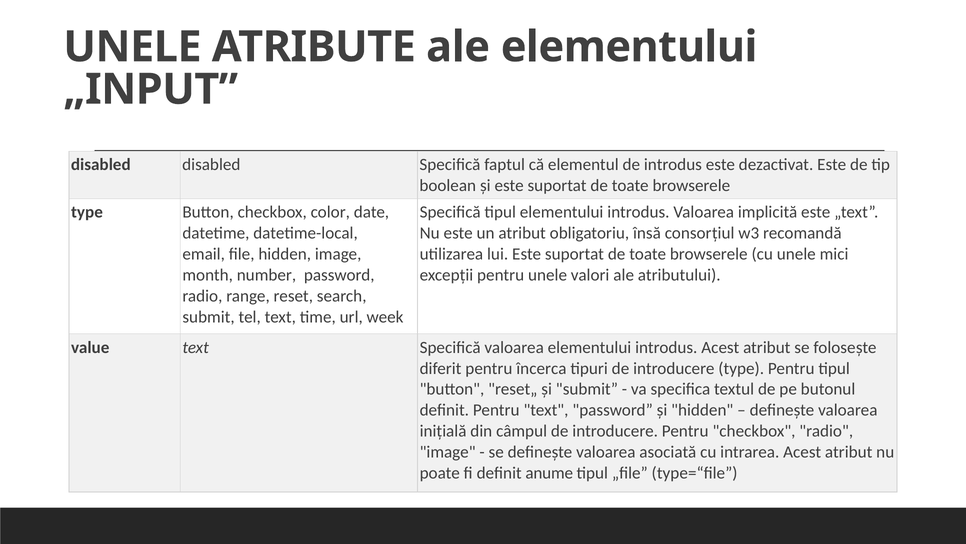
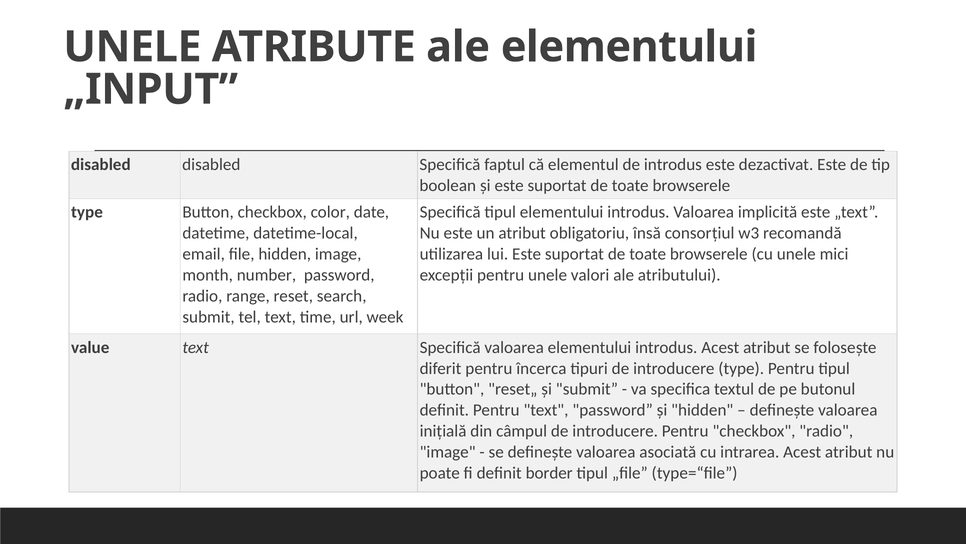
anume: anume -> border
